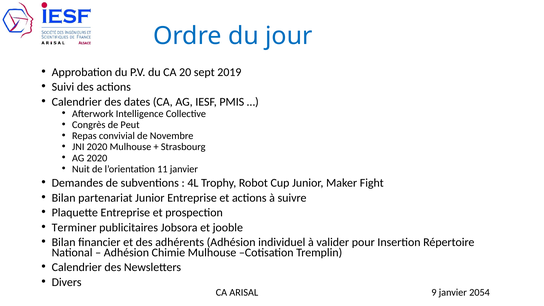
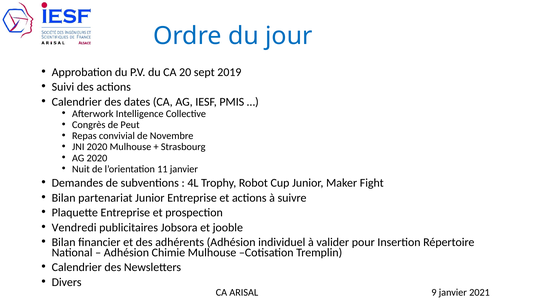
Terminer: Terminer -> Vendredi
2054: 2054 -> 2021
